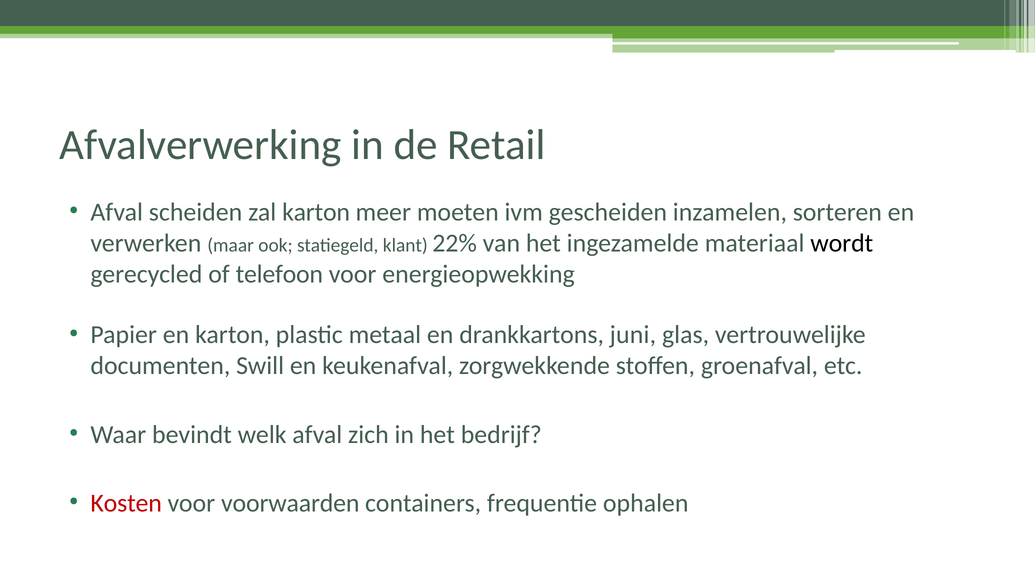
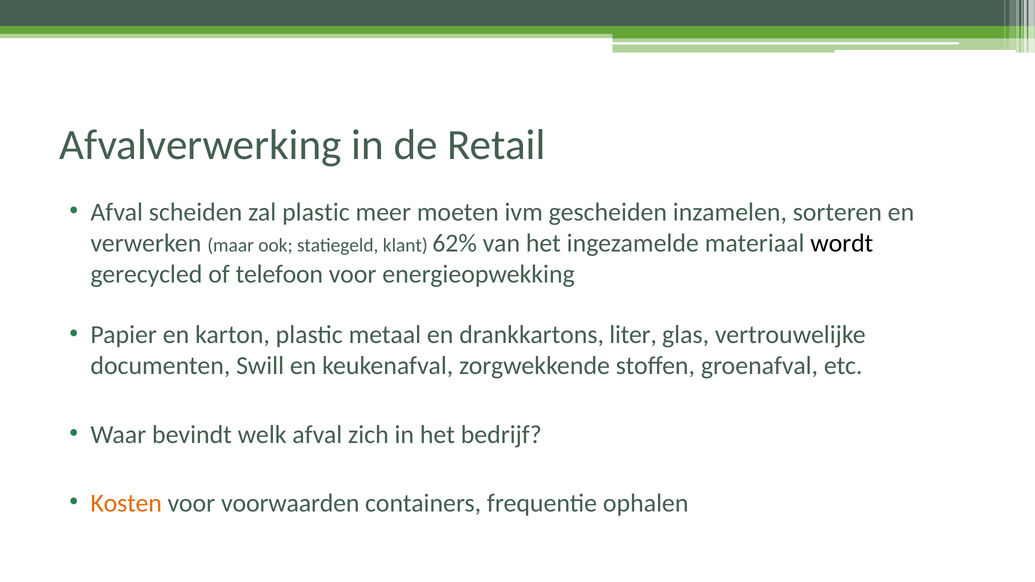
zal karton: karton -> plastic
22%: 22% -> 62%
juni: juni -> liter
Kosten colour: red -> orange
